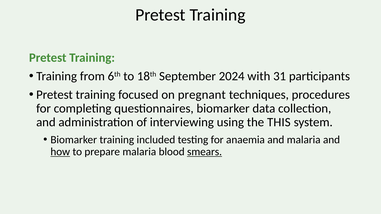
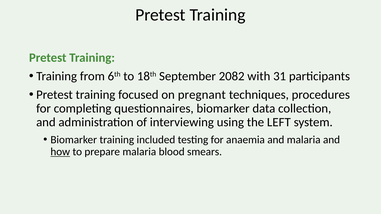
2024: 2024 -> 2082
THIS: THIS -> LEFT
smears underline: present -> none
